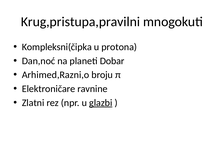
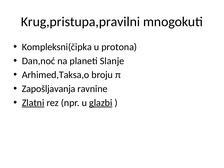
Dobar: Dobar -> Slanje
Arhimed,Razni,o: Arhimed,Razni,o -> Arhimed,Taksa,o
Elektroničare: Elektroničare -> Zapošljavanja
Zlatni underline: none -> present
